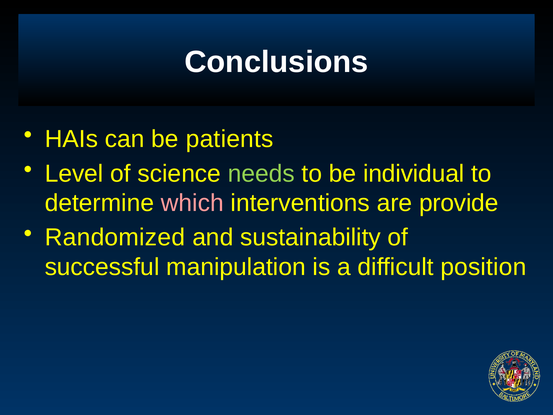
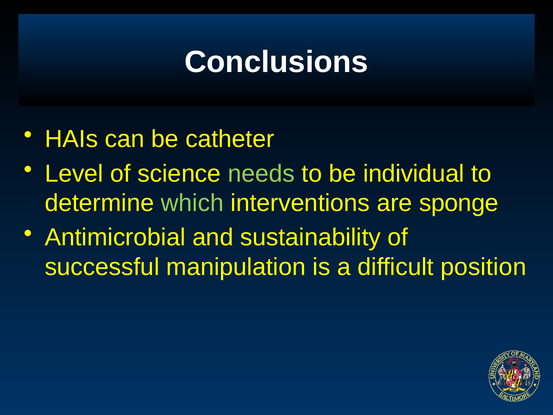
patients: patients -> catheter
which colour: pink -> light green
provide: provide -> sponge
Randomized: Randomized -> Antimicrobial
